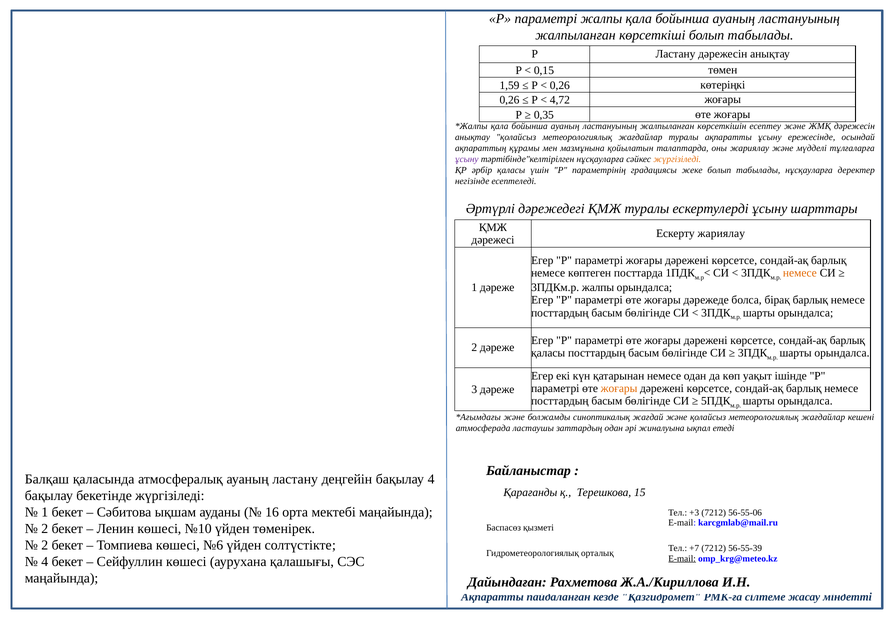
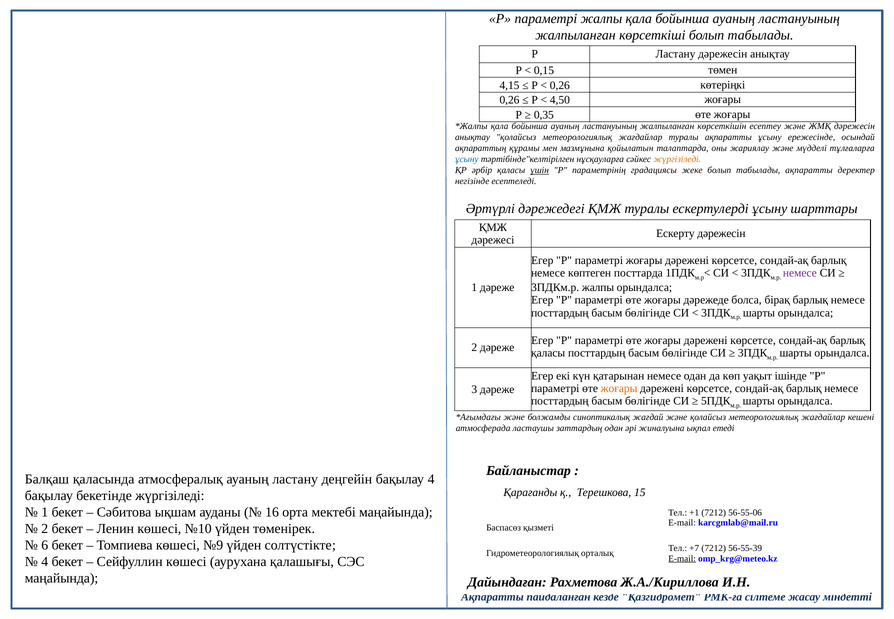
1,59: 1,59 -> 4,15
4,72: 4,72 -> 4,50
ұсыну at (467, 159) colour: purple -> blue
үшін underline: none -> present
табылады нұсқауларға: нұсқауларға -> ақпаратты
Ескерту жариялау: жариялау -> дәрежесін
немесе at (800, 273) colour: orange -> purple
+3: +3 -> +1
2 at (45, 545): 2 -> 6
№6: №6 -> №9
